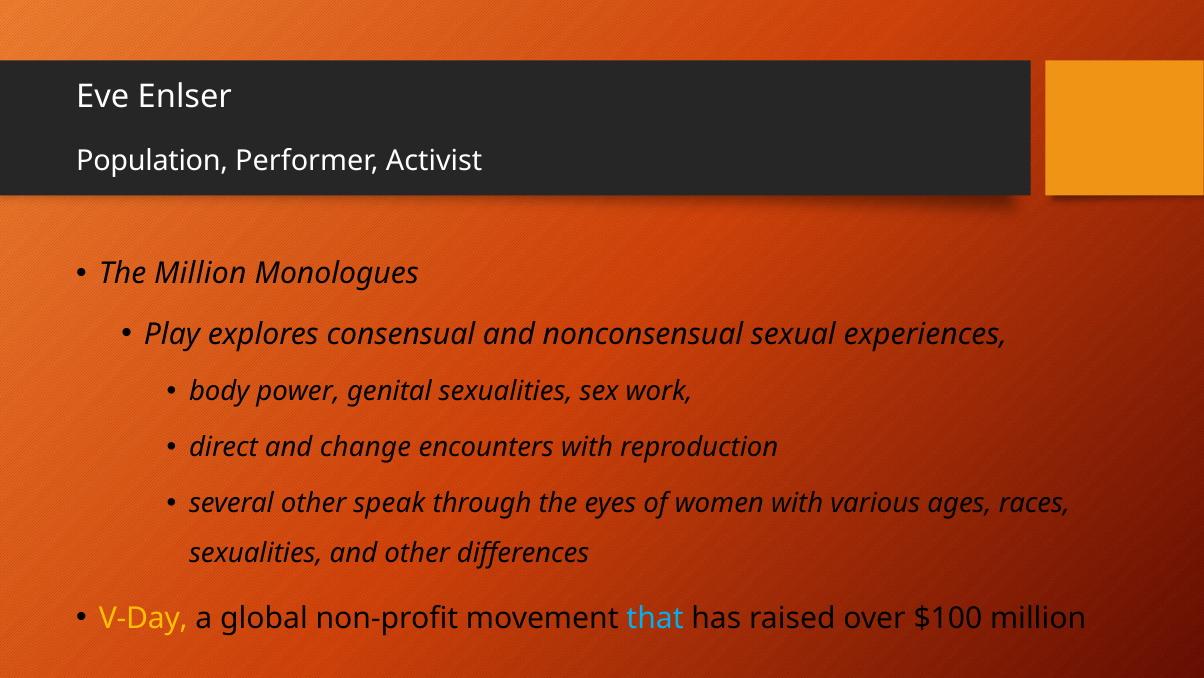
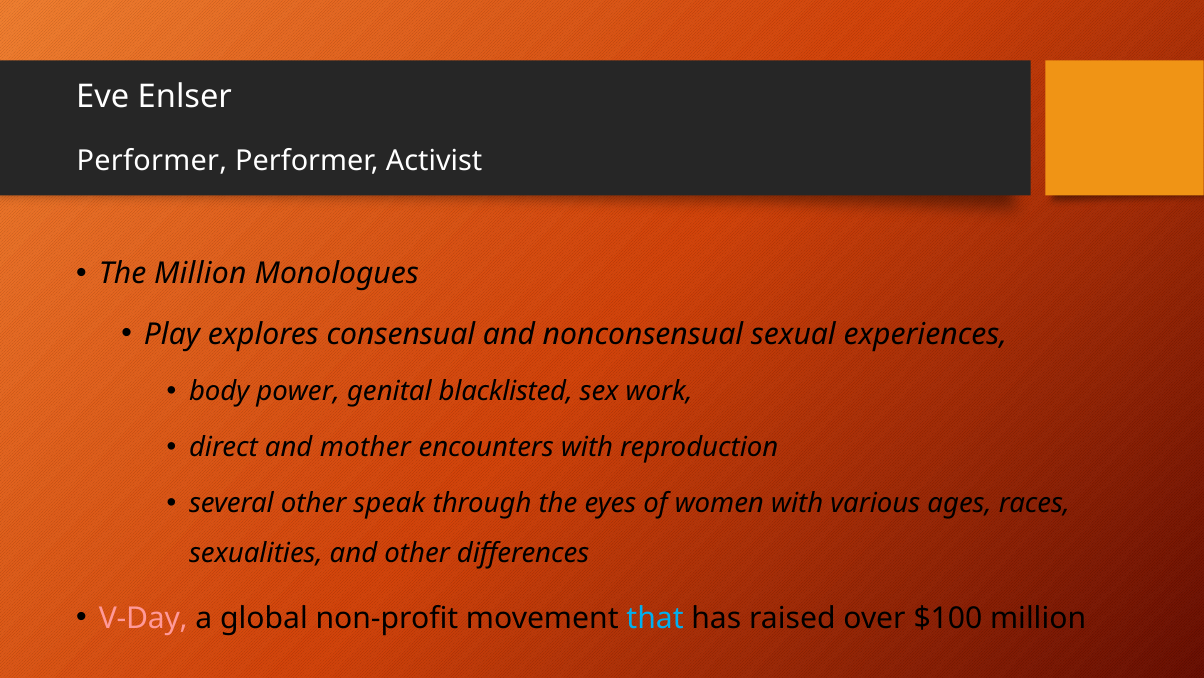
Population at (152, 161): Population -> Performer
genital sexualities: sexualities -> blacklisted
change: change -> mother
V-Day colour: yellow -> pink
